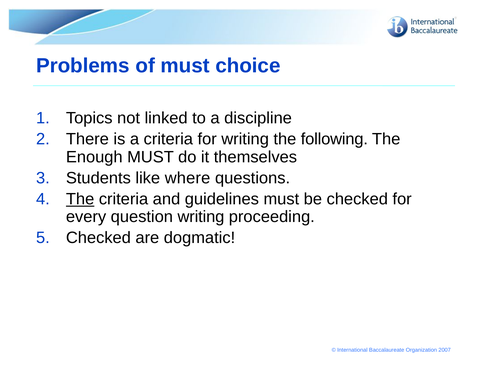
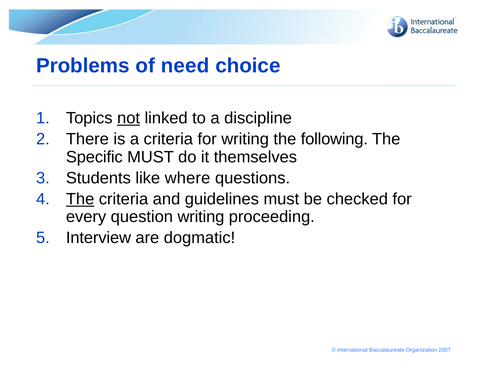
of must: must -> need
not underline: none -> present
Enough: Enough -> Specific
Checked at (98, 238): Checked -> Interview
